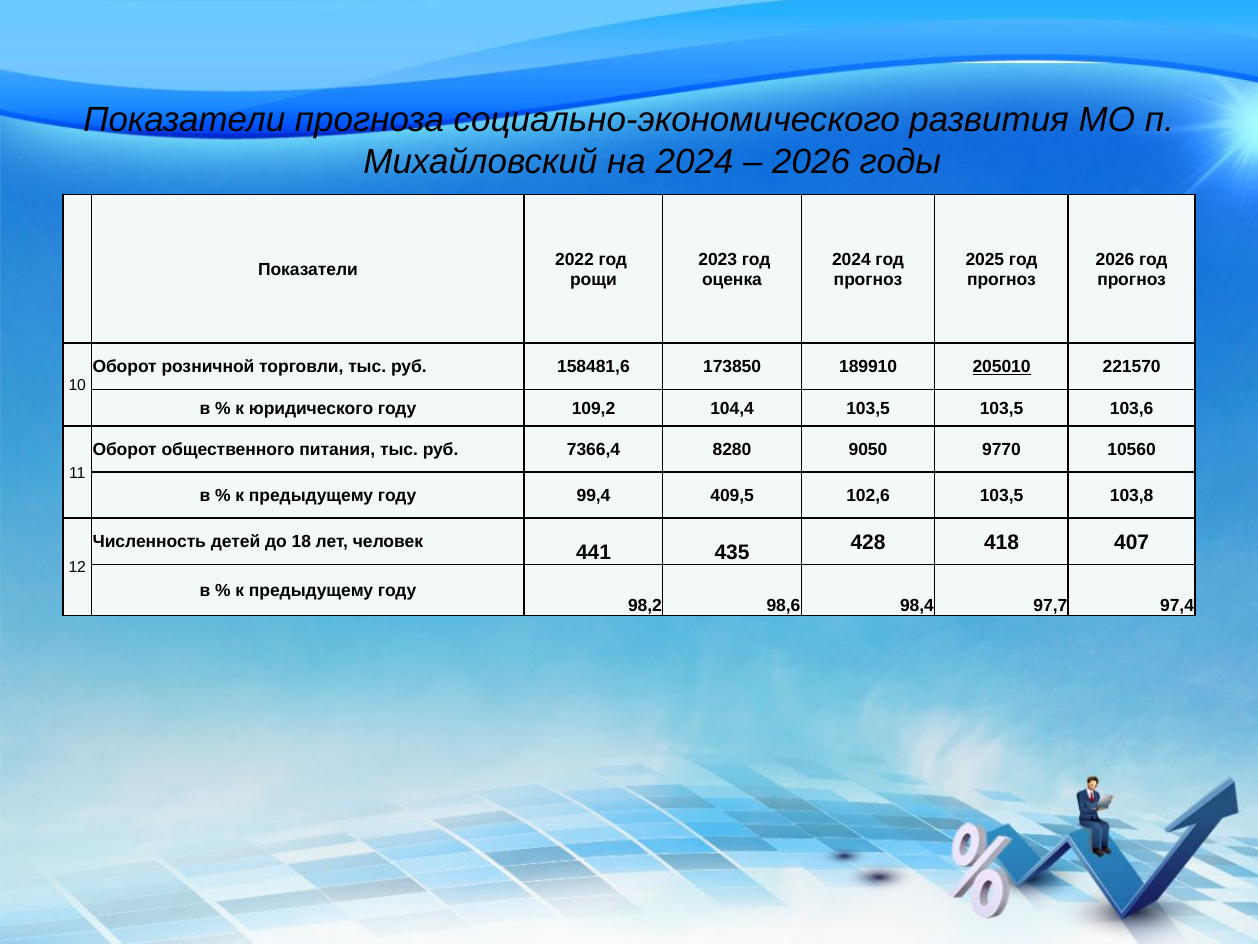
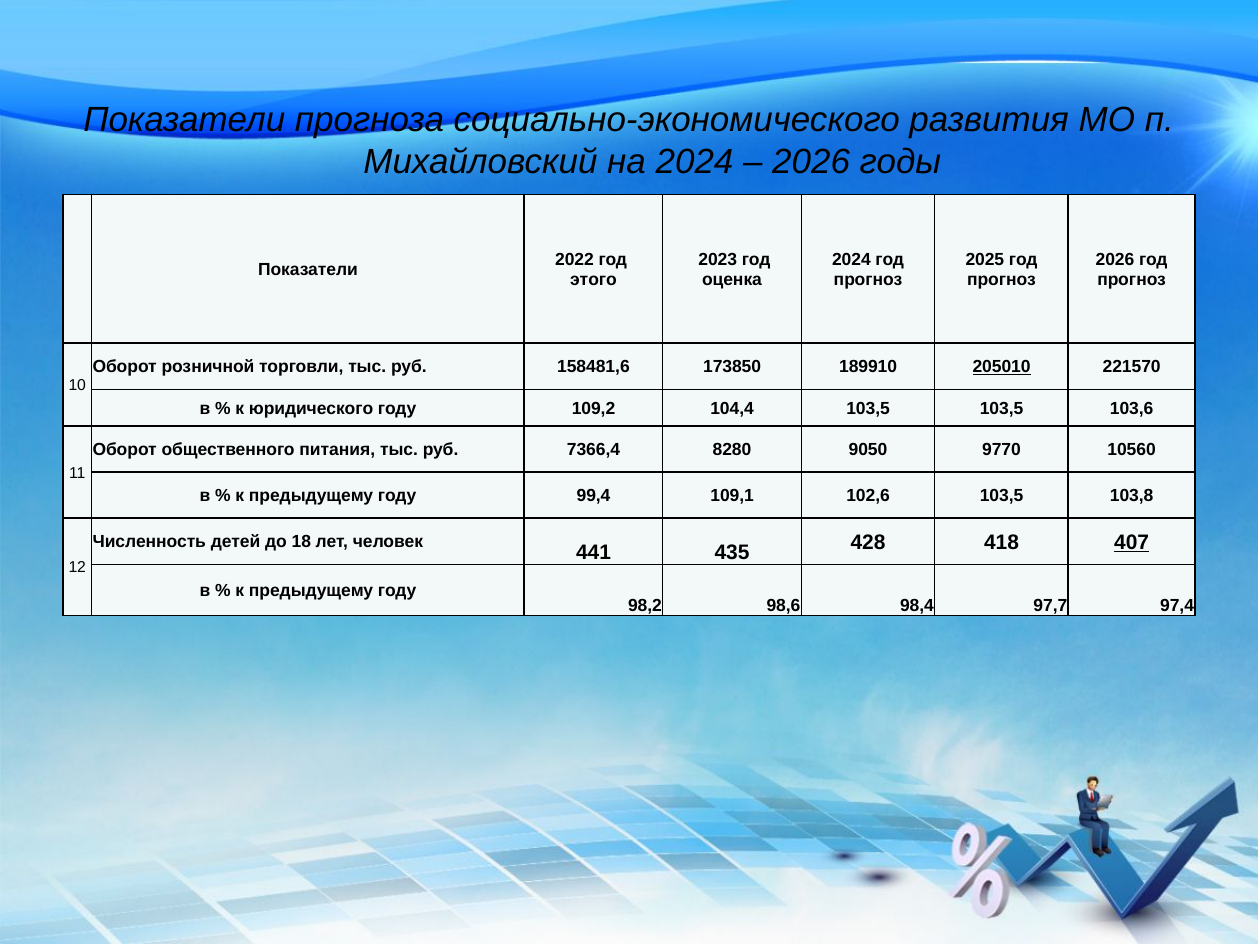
рощи: рощи -> этого
409,5: 409,5 -> 109,1
407 underline: none -> present
